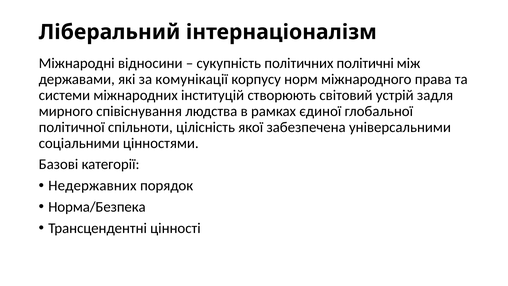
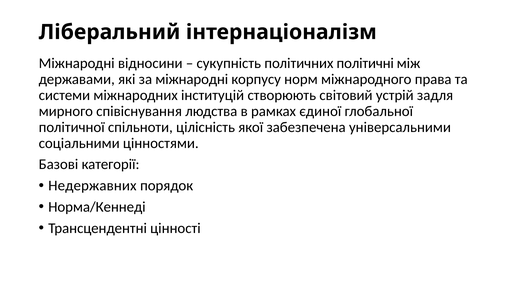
за комунікації: комунікації -> міжнародні
Норма/Безпека: Норма/Безпека -> Норма/Кеннеді
